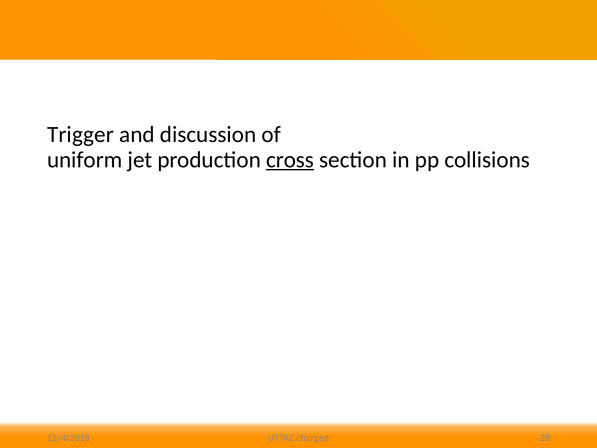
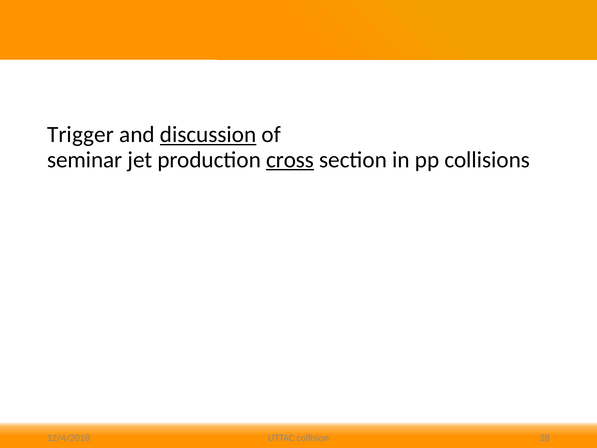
discussion underline: none -> present
uniform: uniform -> seminar
charged: charged -> collision
